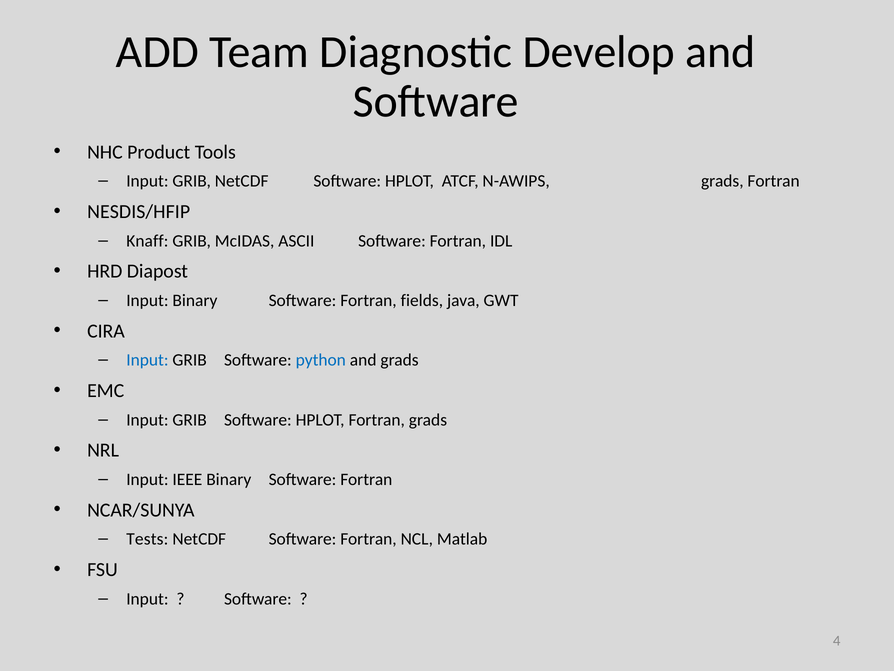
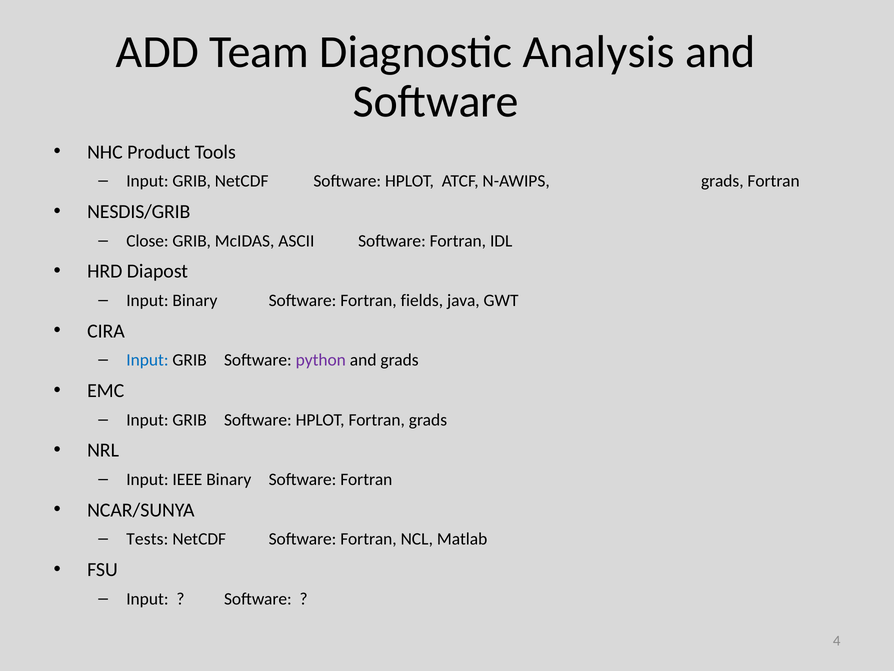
Develop: Develop -> Analysis
NESDIS/HFIP: NESDIS/HFIP -> NESDIS/GRIB
Knaff: Knaff -> Close
python colour: blue -> purple
